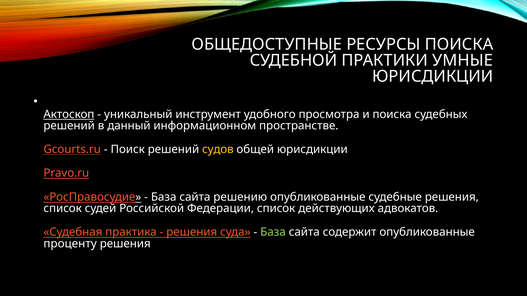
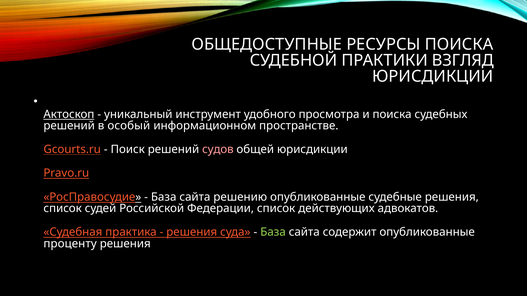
УМНЫЕ: УМНЫЕ -> ВЗГЛЯД
данный: данный -> особый
судов colour: yellow -> pink
